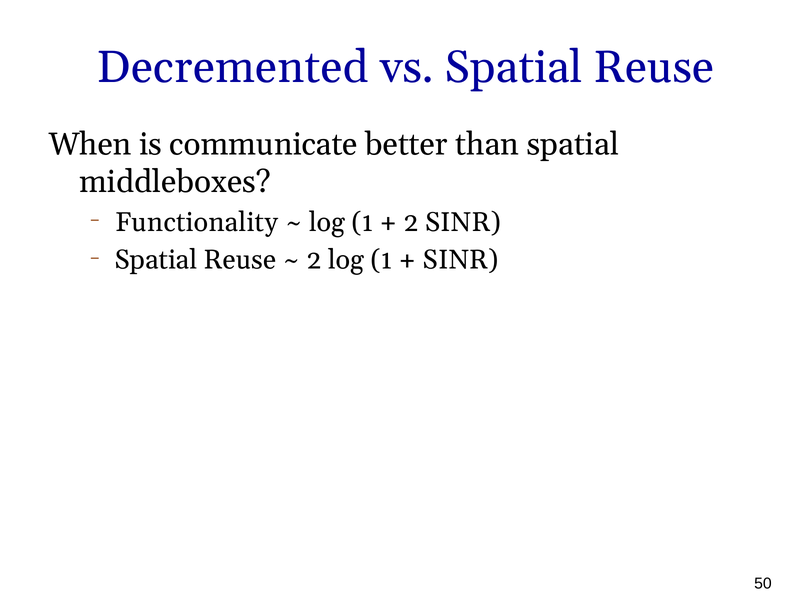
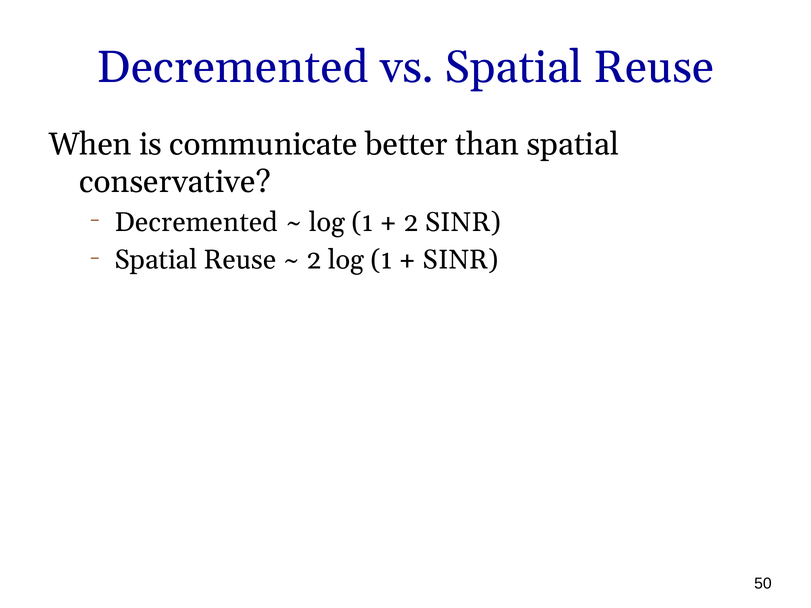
middleboxes: middleboxes -> conservative
Functionality at (196, 222): Functionality -> Decremented
